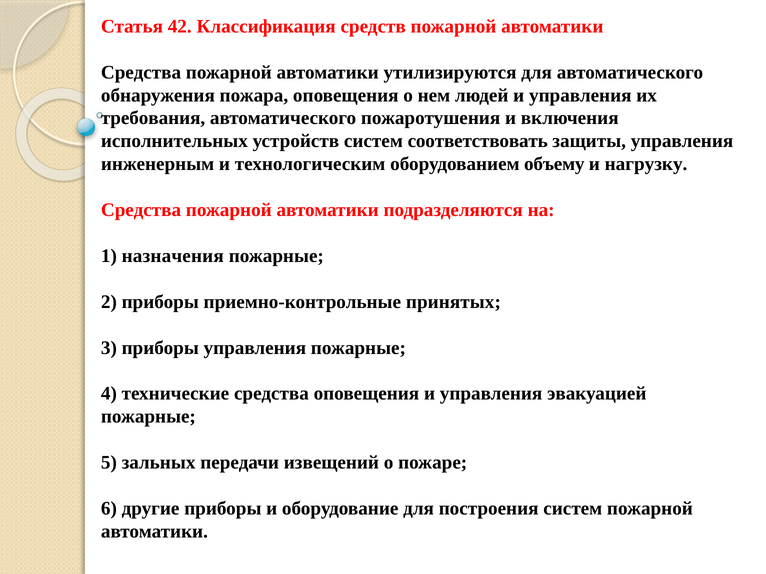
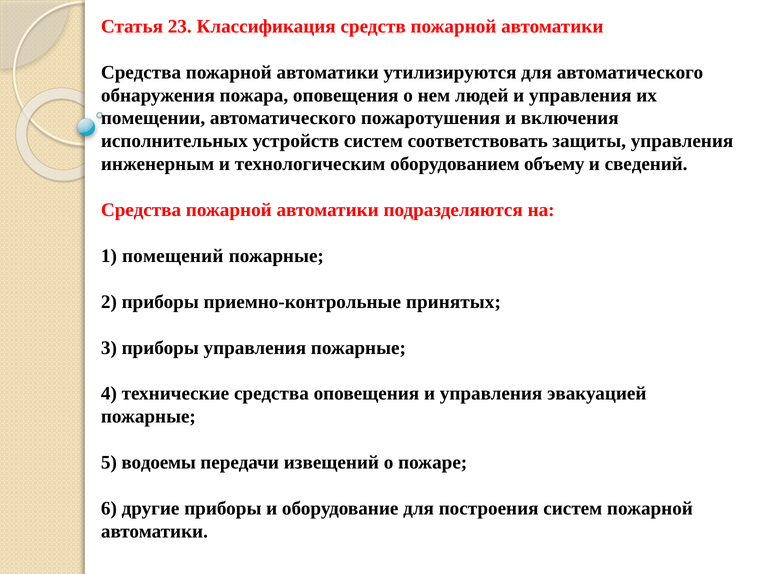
42: 42 -> 23
требования: требования -> помещении
нагрузку: нагрузку -> сведений
назначения: назначения -> помещений
зальных: зальных -> водоемы
